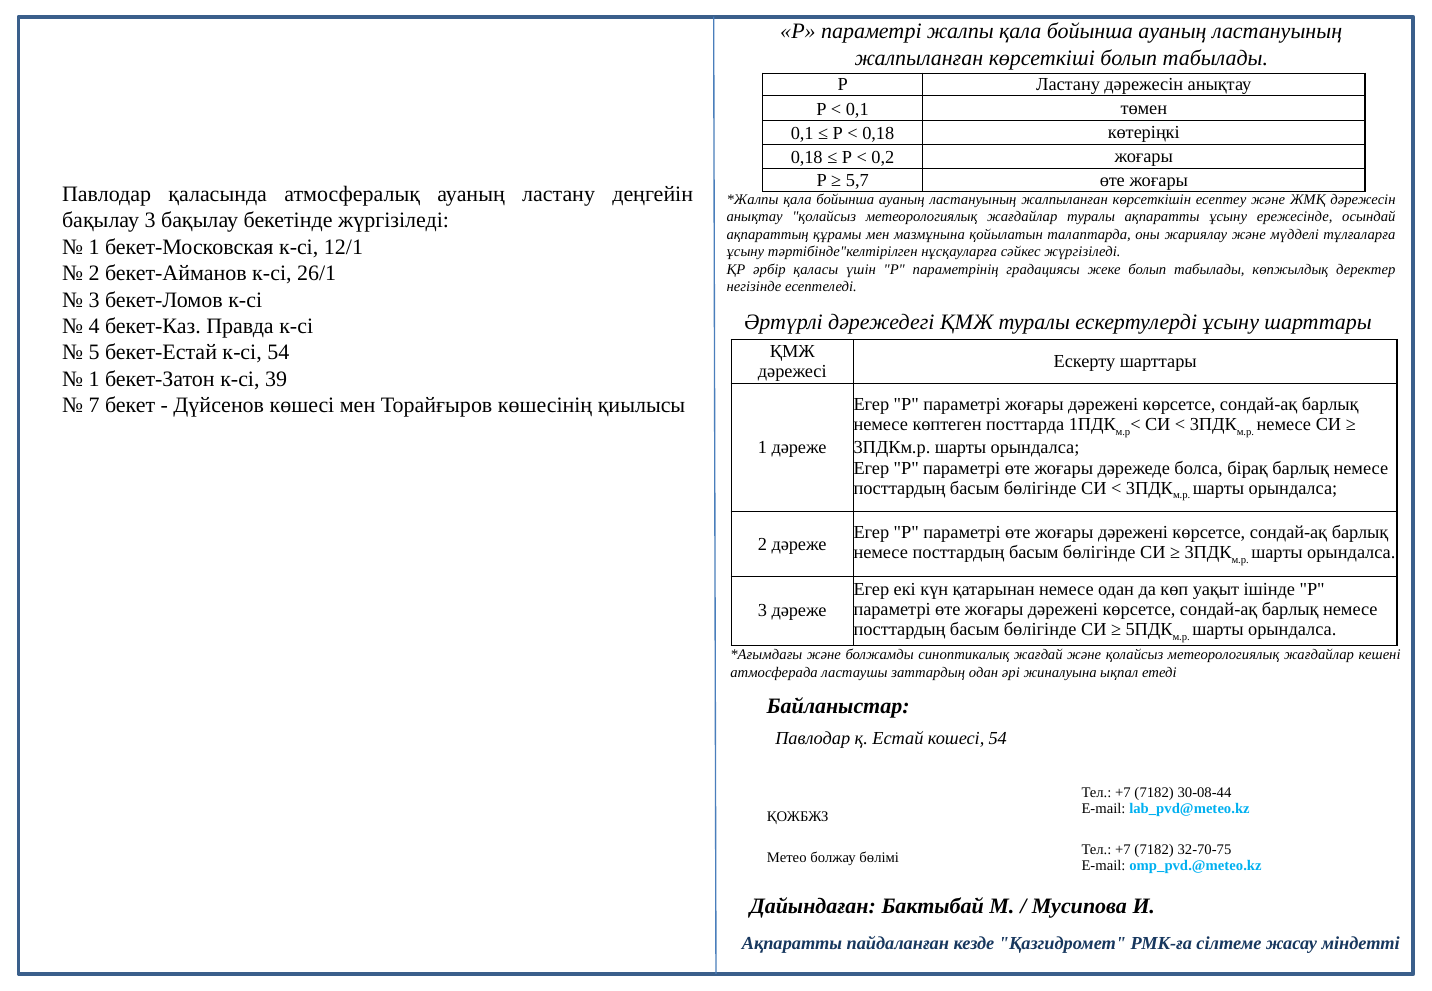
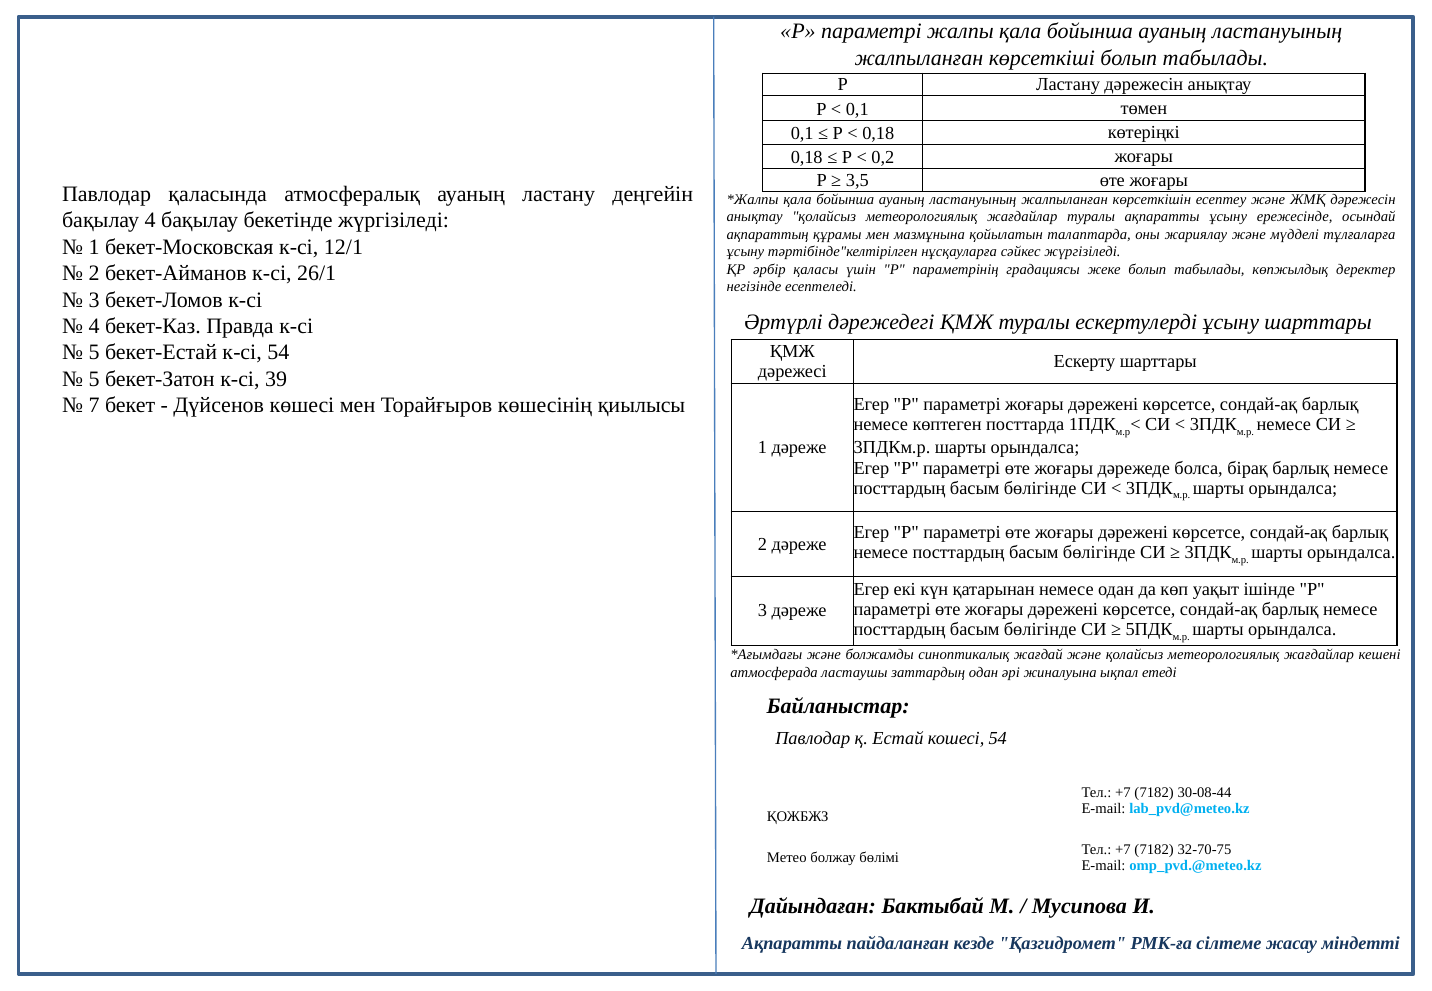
5,7: 5,7 -> 3,5
бақылау 3: 3 -> 4
1 at (94, 379): 1 -> 5
